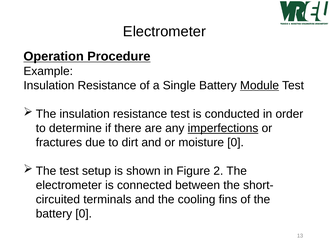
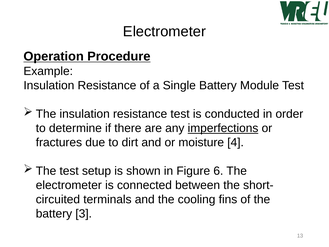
Module underline: present -> none
moisture 0: 0 -> 4
2: 2 -> 6
battery 0: 0 -> 3
